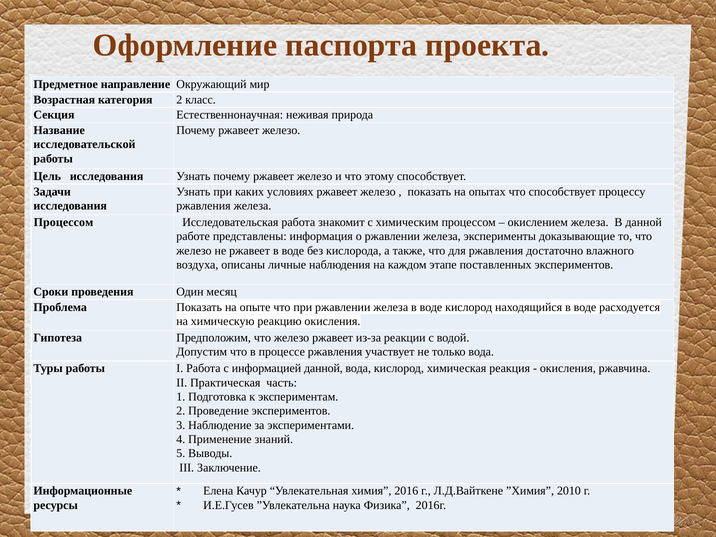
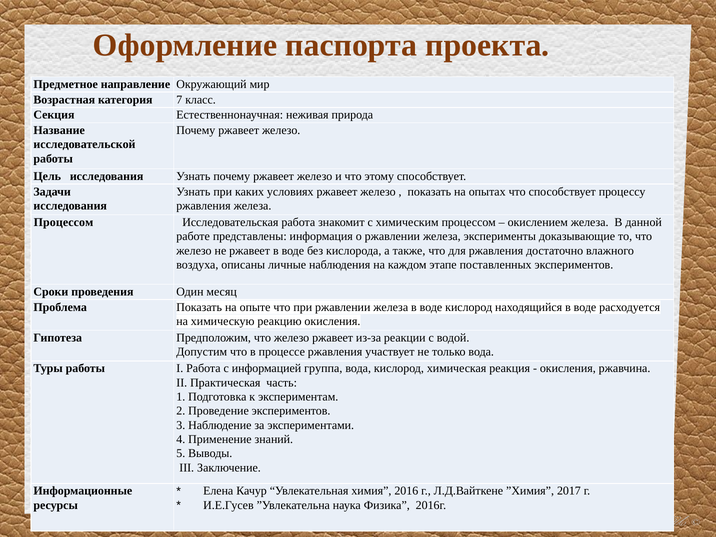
категория 2: 2 -> 7
информацией данной: данной -> группа
2010: 2010 -> 2017
